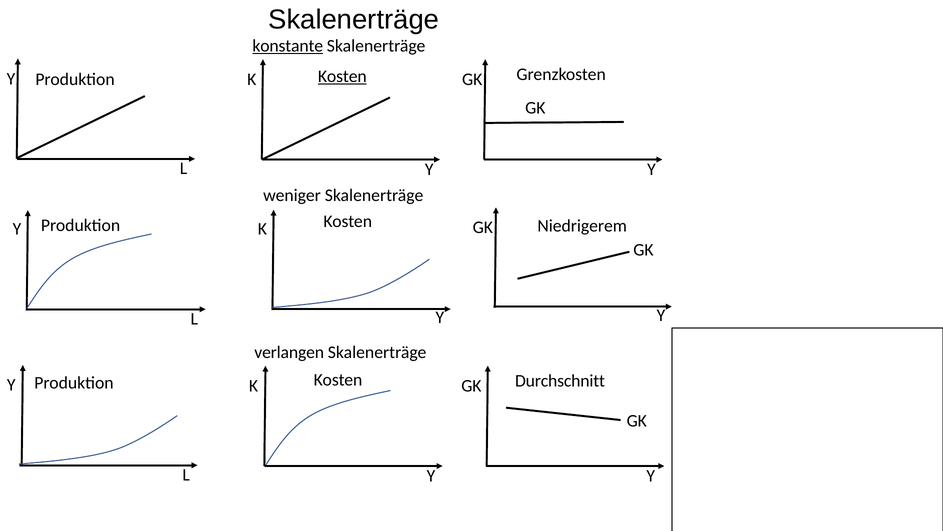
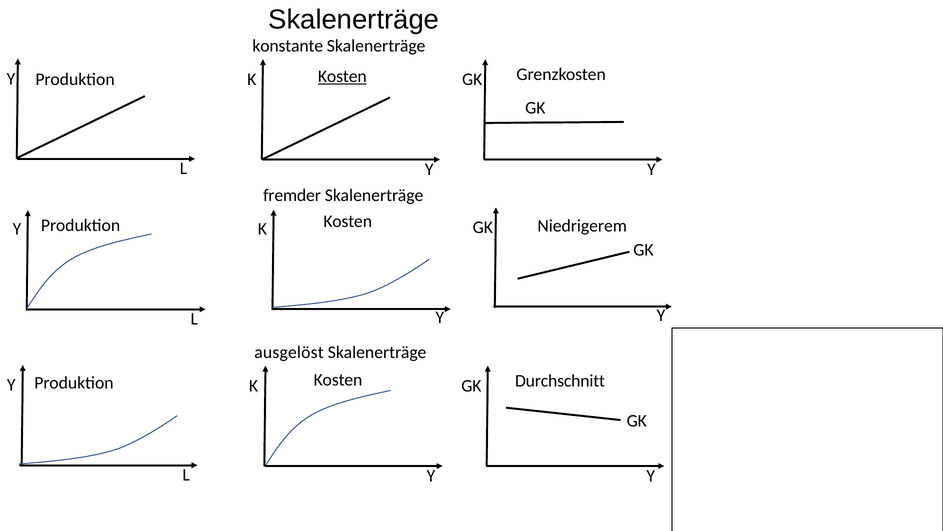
konstante underline: present -> none
weniger: weniger -> fremder
verlangen: verlangen -> ausgelöst
